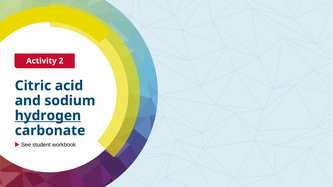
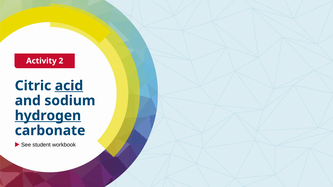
acid underline: none -> present
